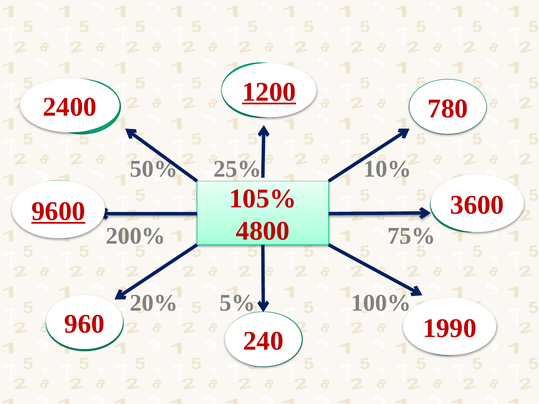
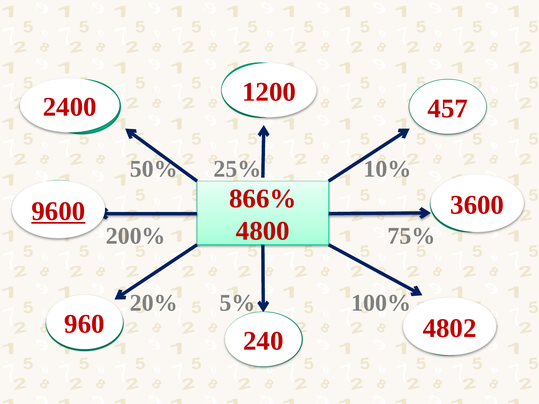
1200 underline: present -> none
780: 780 -> 457
105%: 105% -> 866%
1990: 1990 -> 4802
